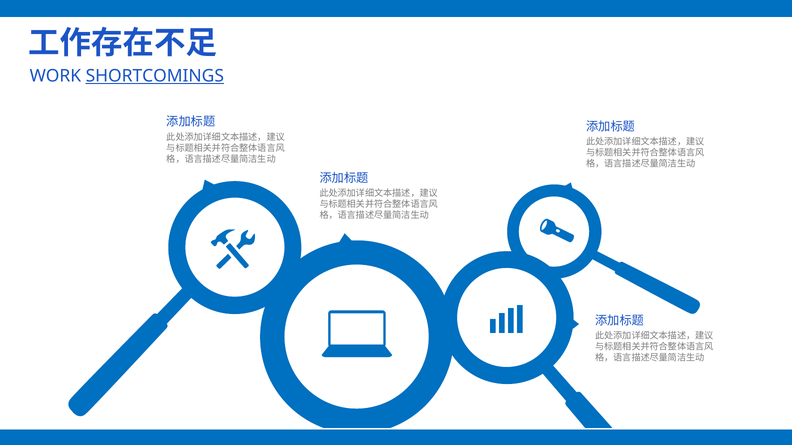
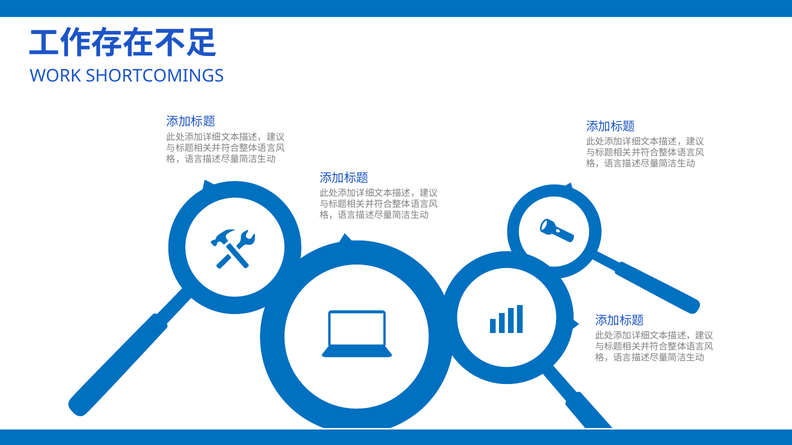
SHORTCOMINGS underline: present -> none
